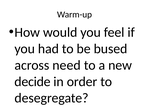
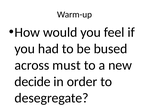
need: need -> must
